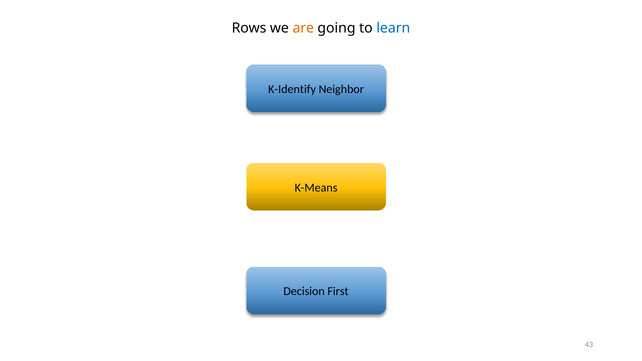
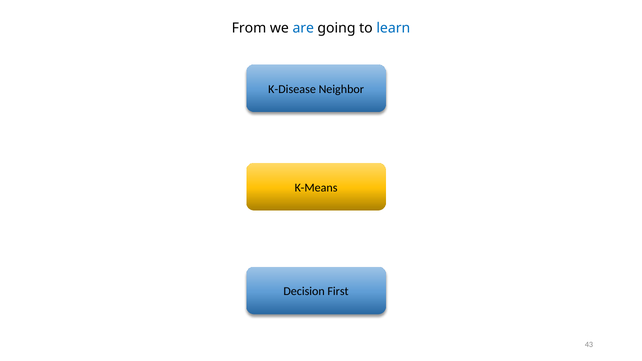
Rows: Rows -> From
are colour: orange -> blue
K-Identify: K-Identify -> K-Disease
